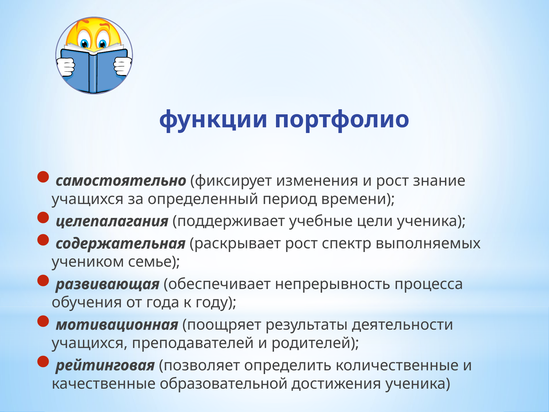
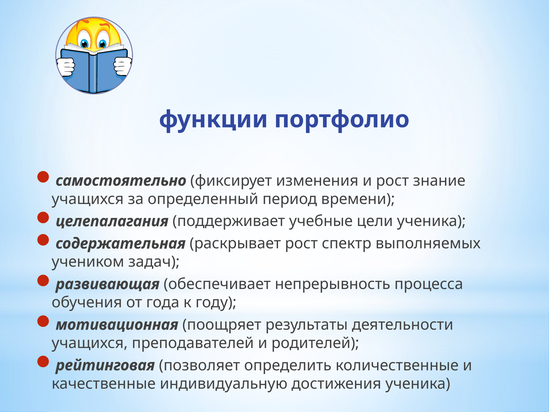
семье: семье -> задач
образовательной: образовательной -> индивидуальную
